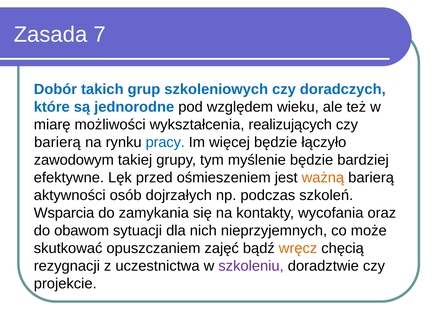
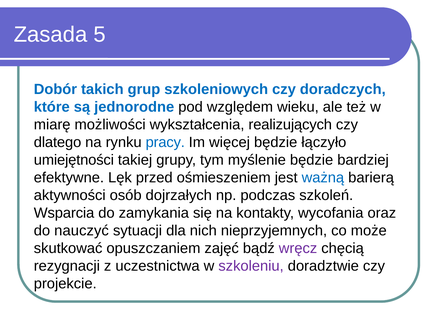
7: 7 -> 5
barierą at (57, 142): barierą -> dlatego
zawodowym: zawodowym -> umiejętności
ważną colour: orange -> blue
obawom: obawom -> nauczyć
wręcz colour: orange -> purple
